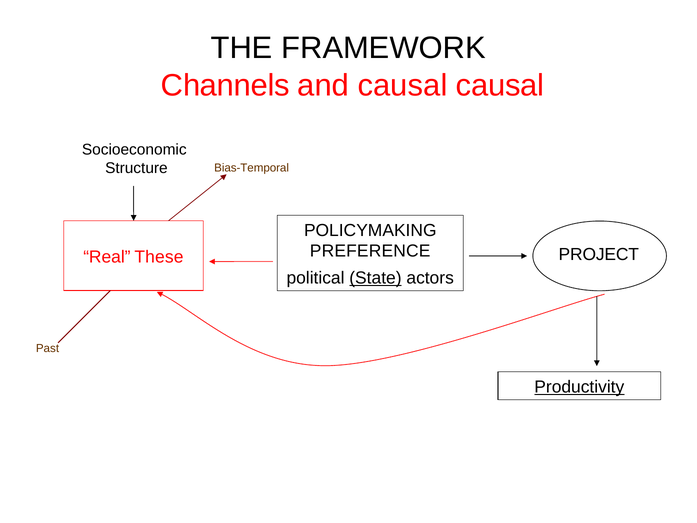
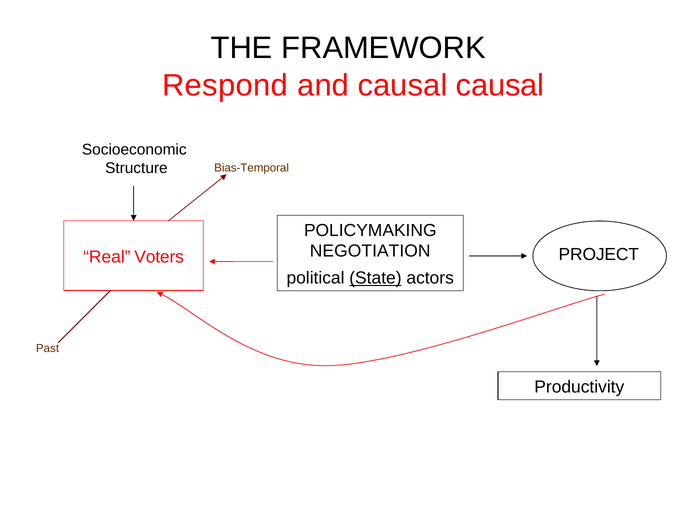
Channels: Channels -> Respond
PREFERENCE: PREFERENCE -> NEGOTIATION
These: These -> Voters
Productivity underline: present -> none
